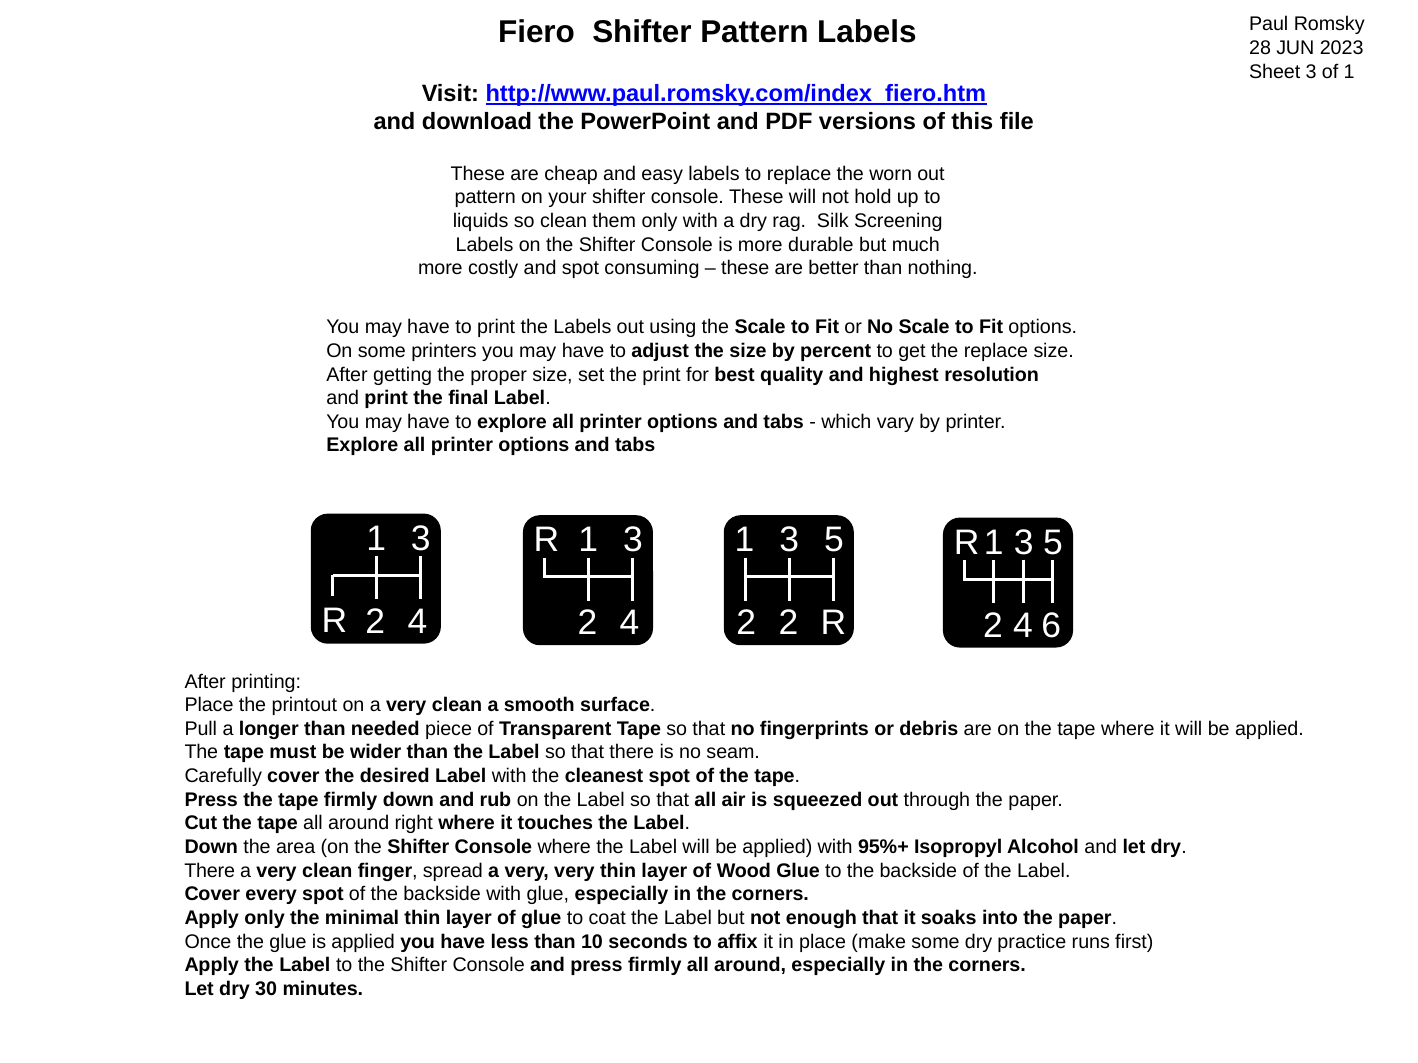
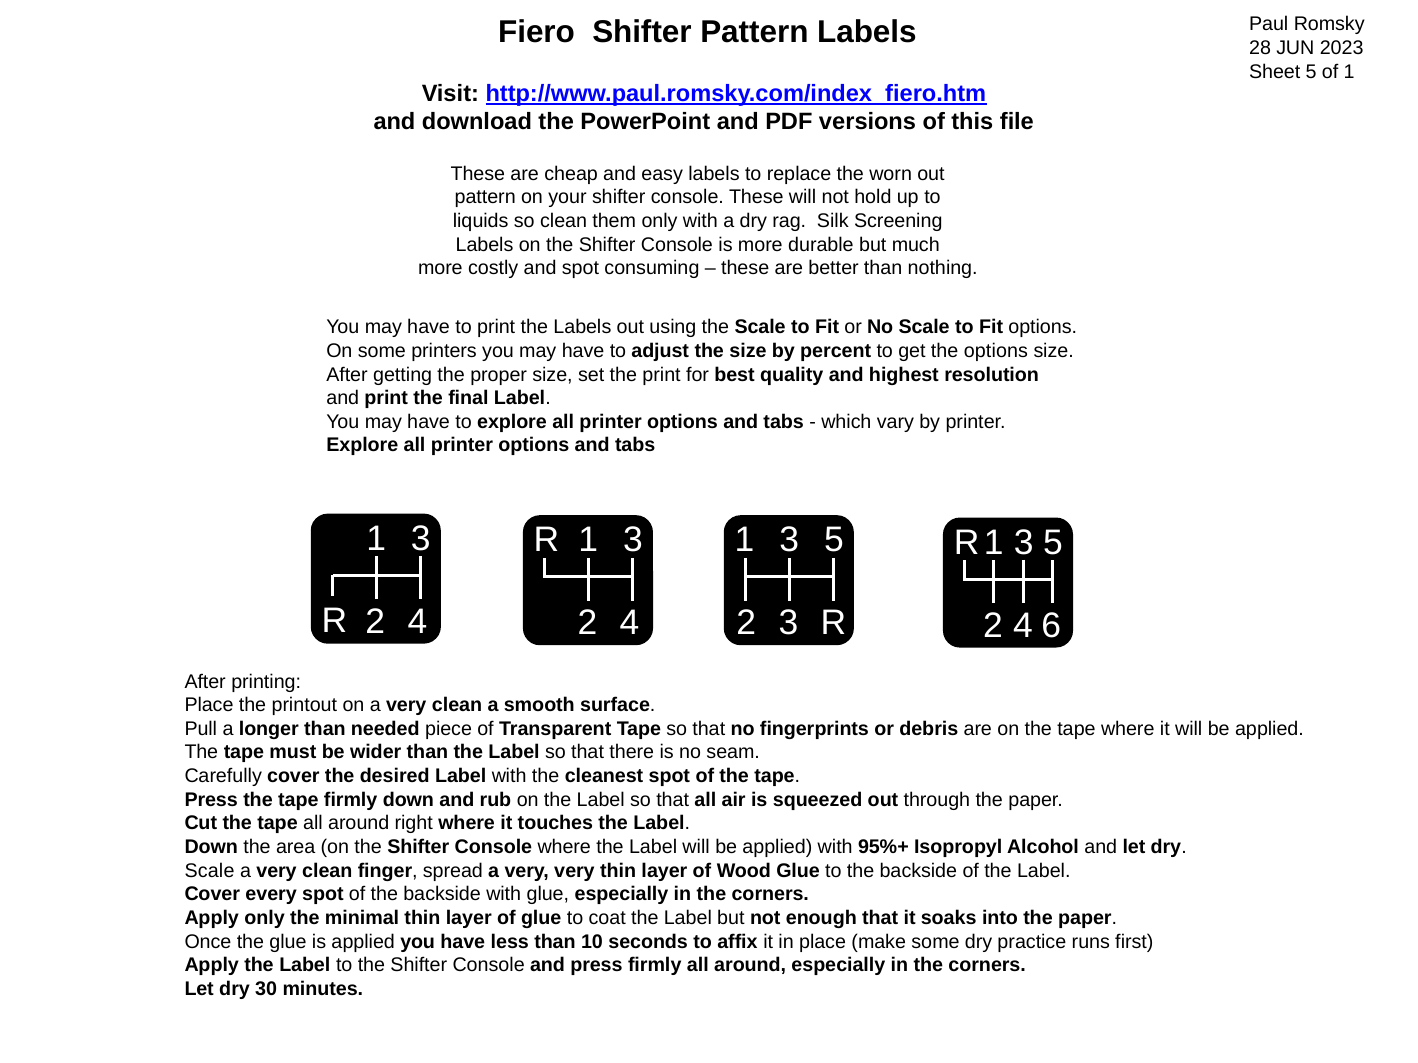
3 at (1311, 72): 3 -> 5
the replace: replace -> options
2 2: 2 -> 3
There at (210, 871): There -> Scale
